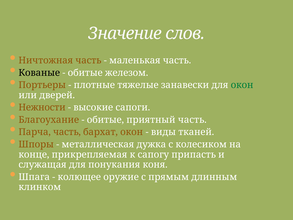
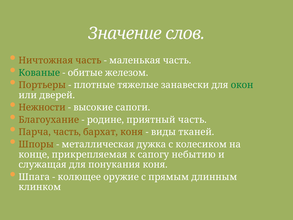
Кованые colour: black -> green
обитые at (105, 120): обитые -> родине
бархат окон: окон -> коня
припасть: припасть -> небытию
